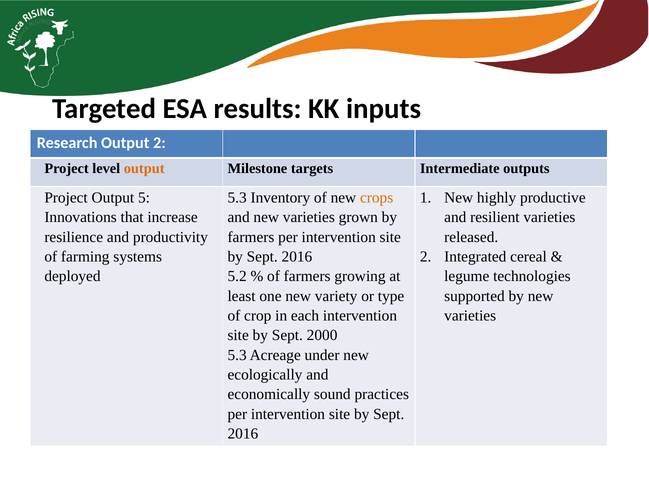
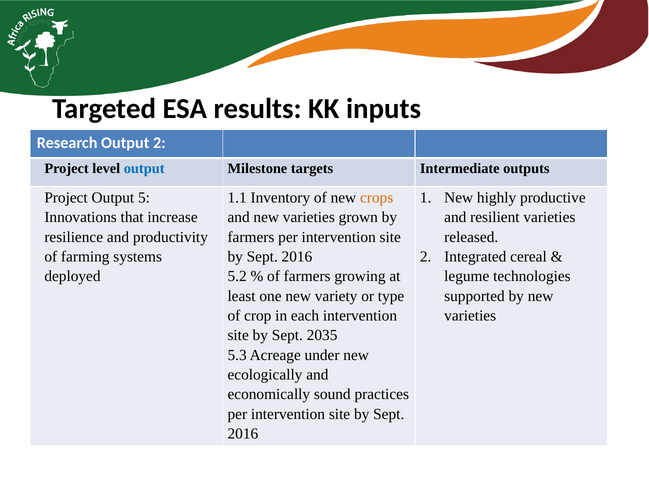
output at (144, 168) colour: orange -> blue
5.3 at (237, 198): 5.3 -> 1.1
2000: 2000 -> 2035
